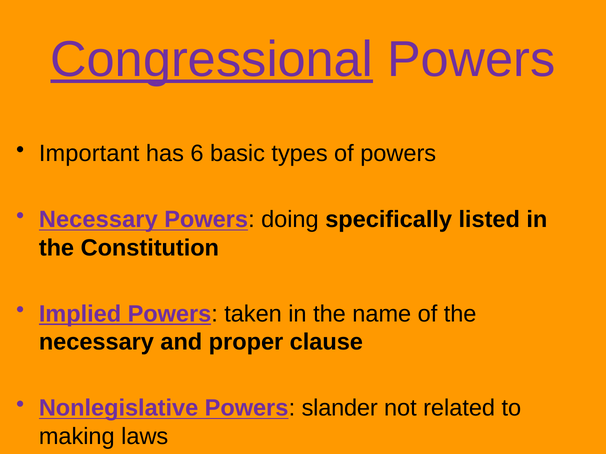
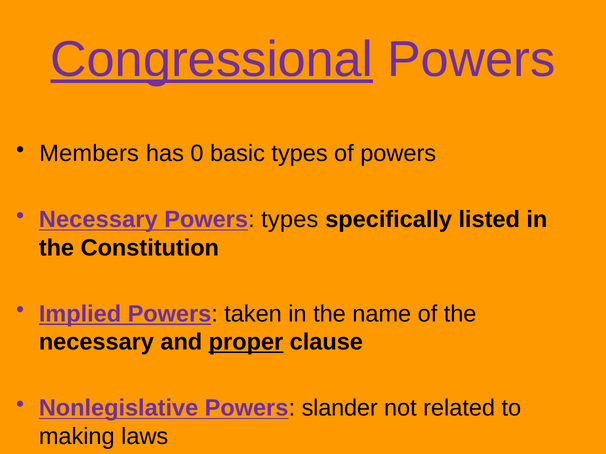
Important: Important -> Members
6: 6 -> 0
Powers doing: doing -> types
proper underline: none -> present
